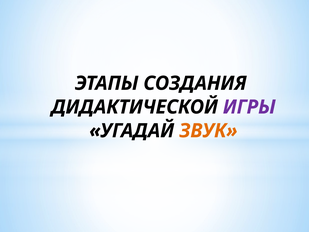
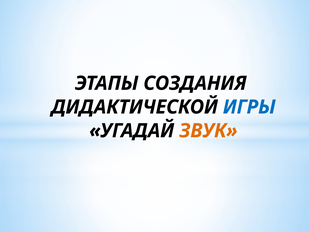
ИГРЫ colour: purple -> blue
